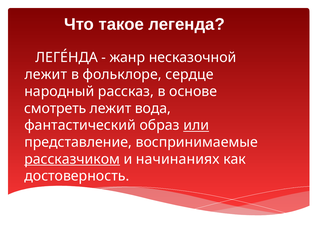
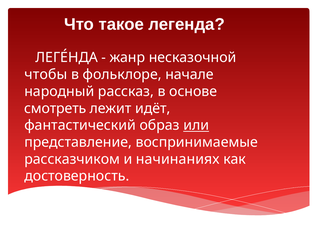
лежит at (46, 74): лежит -> чтобы
сердце: сердце -> начале
вода: вода -> идёт
рассказчиком underline: present -> none
